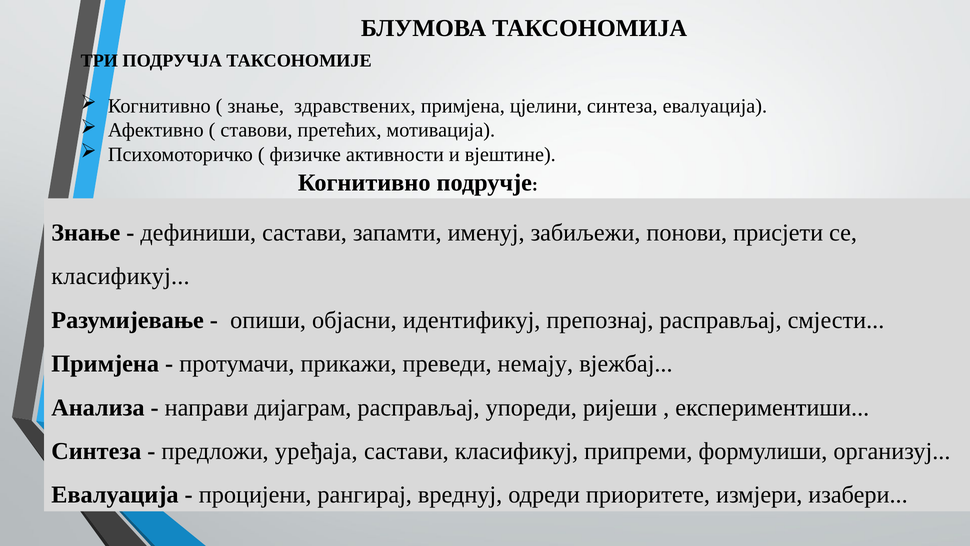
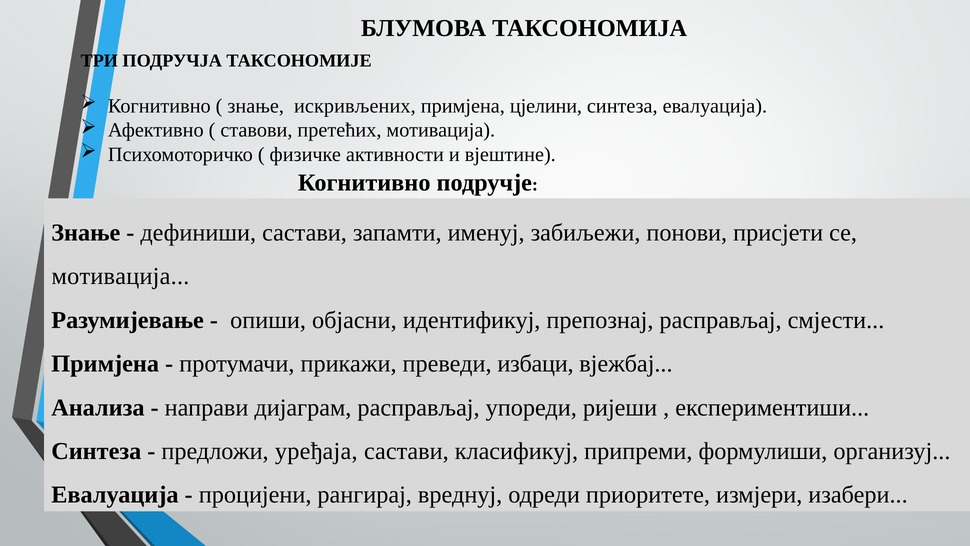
здравствених: здравствених -> искривљених
класификуј at (121, 276): класификуј -> мотивација
немају: немају -> избаци
